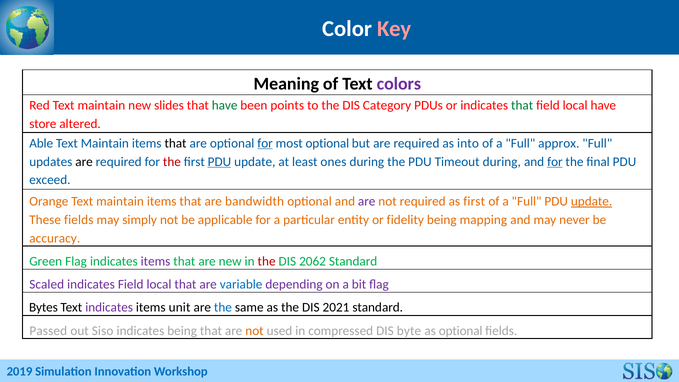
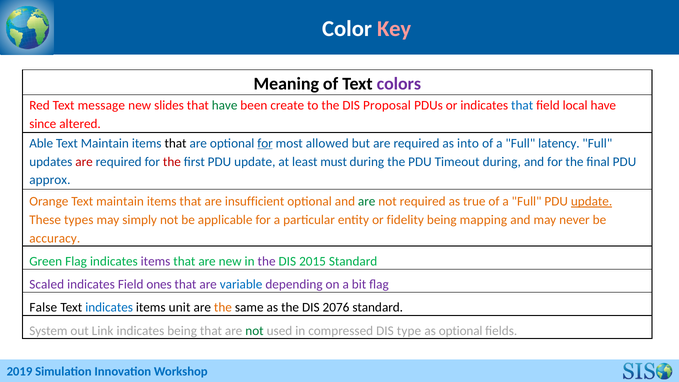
Red Text maintain: maintain -> message
points: points -> create
Category: Category -> Proposal
that at (522, 105) colour: green -> blue
store: store -> since
most optional: optional -> allowed
approx: approx -> latency
are at (84, 162) colour: black -> red
PDU at (219, 162) underline: present -> none
ones: ones -> must
for at (555, 162) underline: present -> none
exceed: exceed -> approx
bandwidth: bandwidth -> insufficient
are at (367, 201) colour: purple -> green
as first: first -> true
These fields: fields -> types
the at (267, 261) colour: red -> purple
2062: 2062 -> 2015
indicates Field local: local -> ones
Bytes: Bytes -> False
indicates at (109, 308) colour: purple -> blue
the at (223, 308) colour: blue -> orange
2021: 2021 -> 2076
Passed: Passed -> System
Siso: Siso -> Link
not at (254, 331) colour: orange -> green
byte: byte -> type
